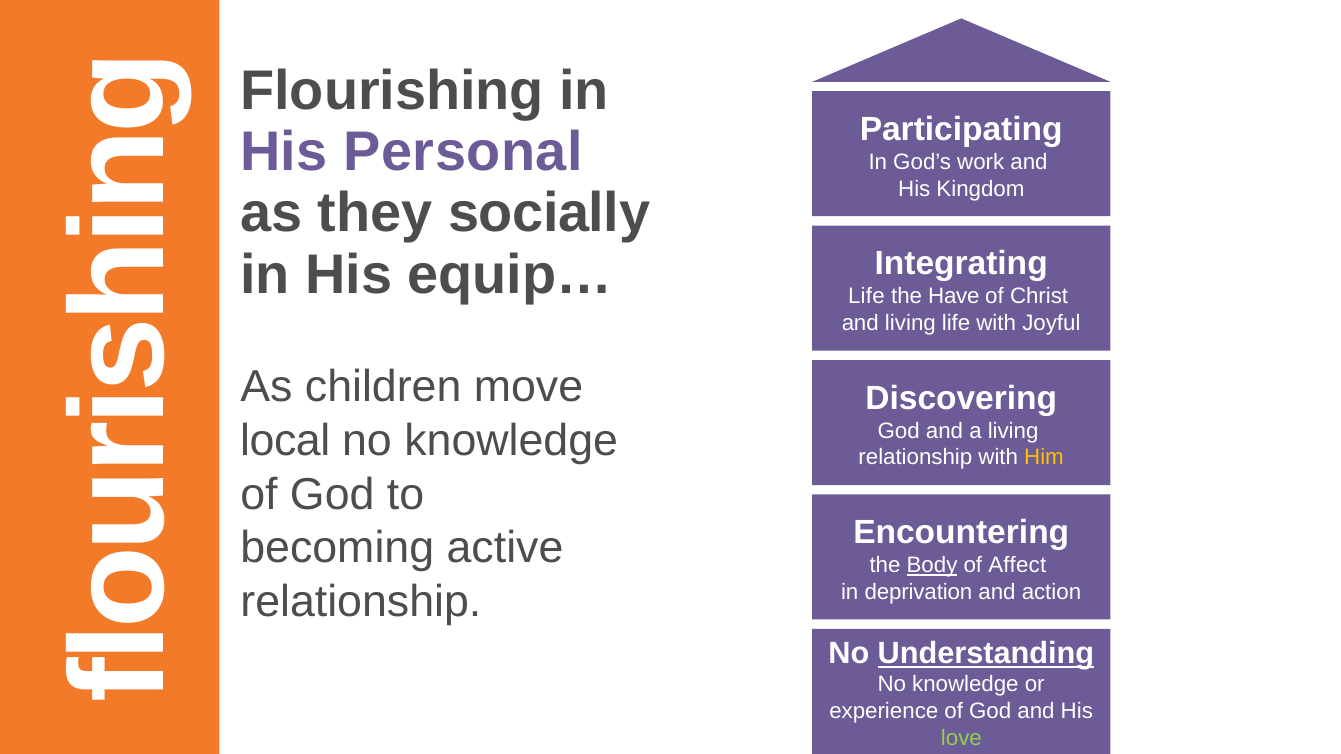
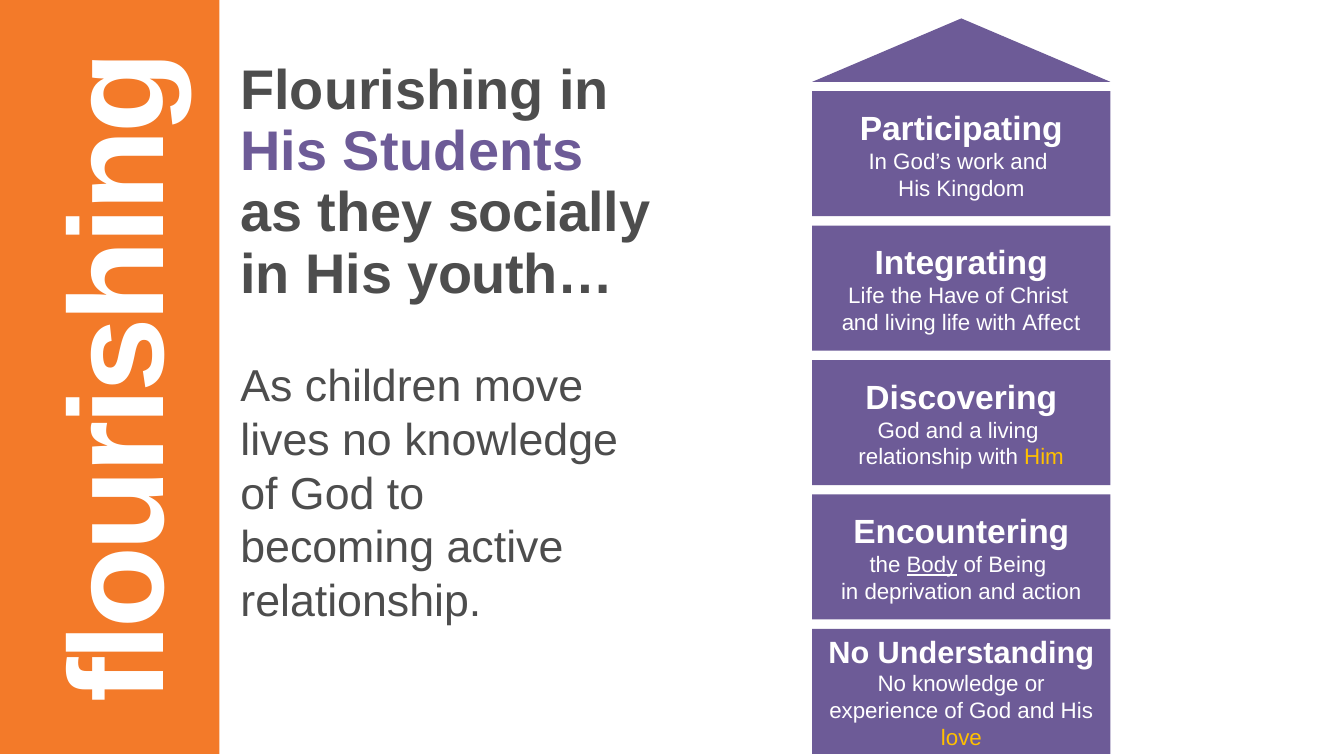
Personal: Personal -> Students
equip…: equip… -> youth…
Joyful: Joyful -> Affect
local: local -> lives
Affect: Affect -> Being
Understanding underline: present -> none
love colour: light green -> yellow
